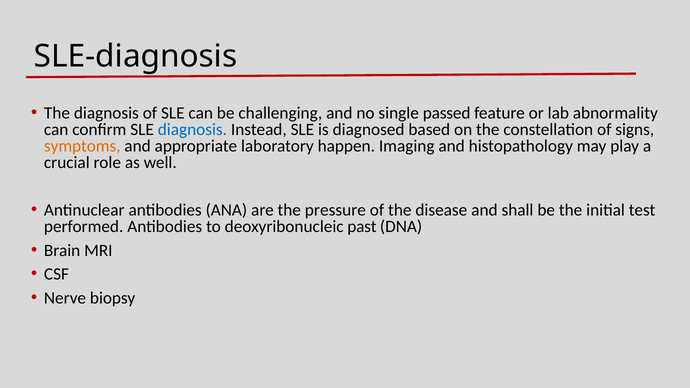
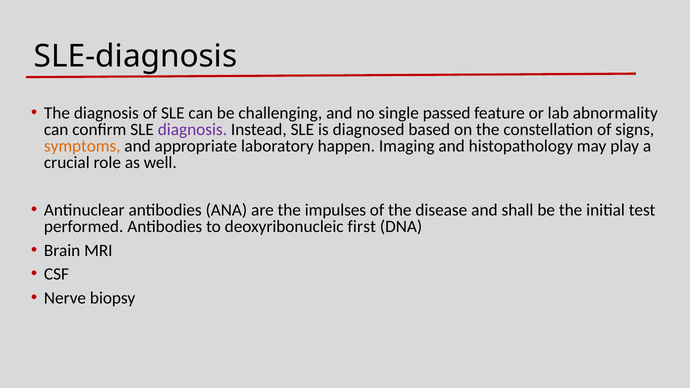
diagnosis at (192, 130) colour: blue -> purple
pressure: pressure -> impulses
past: past -> first
